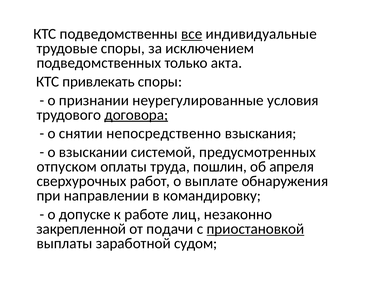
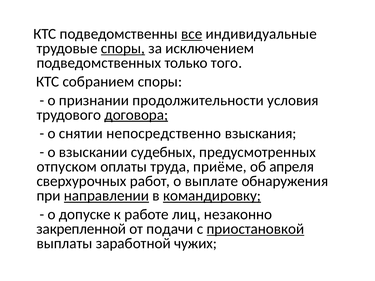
споры at (123, 48) underline: none -> present
акта: акта -> того
привлекать: привлекать -> собранием
неурегулированные: неурегулированные -> продолжительности
системой: системой -> судебных
пошлин: пошлин -> приёме
направлении underline: none -> present
командировку underline: none -> present
судом: судом -> чужих
